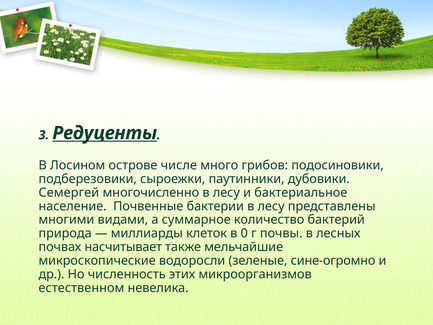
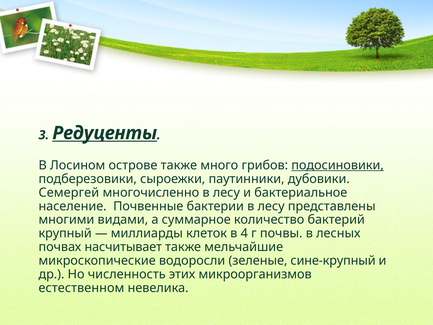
острове числе: числе -> также
подосиновики underline: none -> present
природа: природа -> крупный
0: 0 -> 4
сине-огромно: сине-огромно -> сине-крупный
